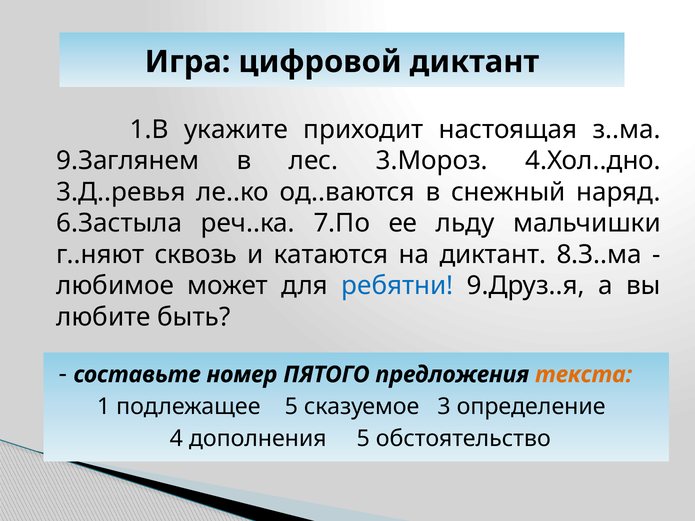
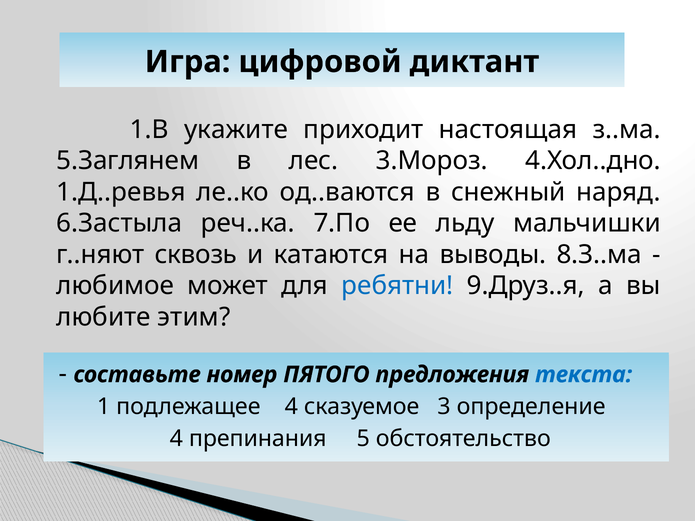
9.Заглянем: 9.Заглянем -> 5.Заглянем
3.Д..ревья: 3.Д..ревья -> 1.Д..ревья
на диктант: диктант -> выводы
быть: быть -> этим
текста at (584, 375) colour: orange -> blue
5 at (291, 407): 5 -> 4
дополнения: дополнения -> препинания
